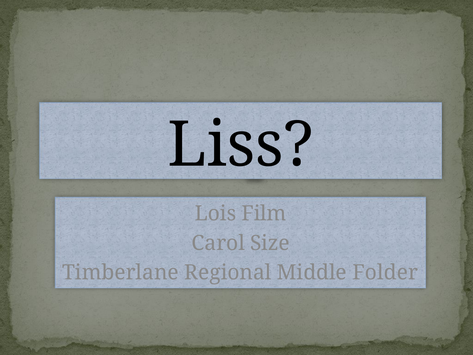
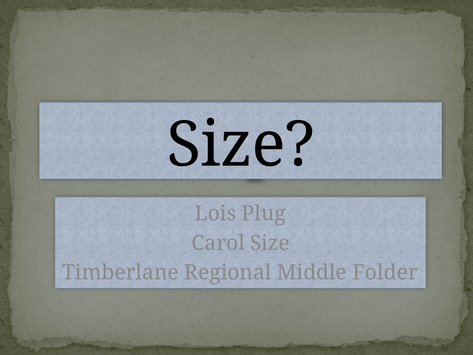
Liss at (241, 145): Liss -> Size
Film: Film -> Plug
